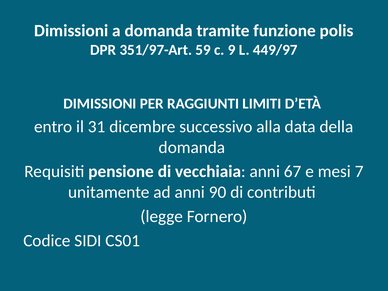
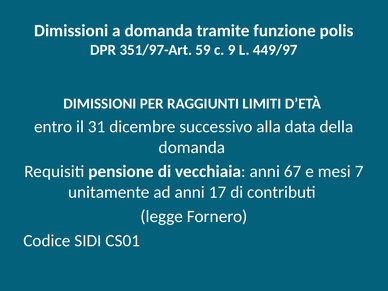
90: 90 -> 17
